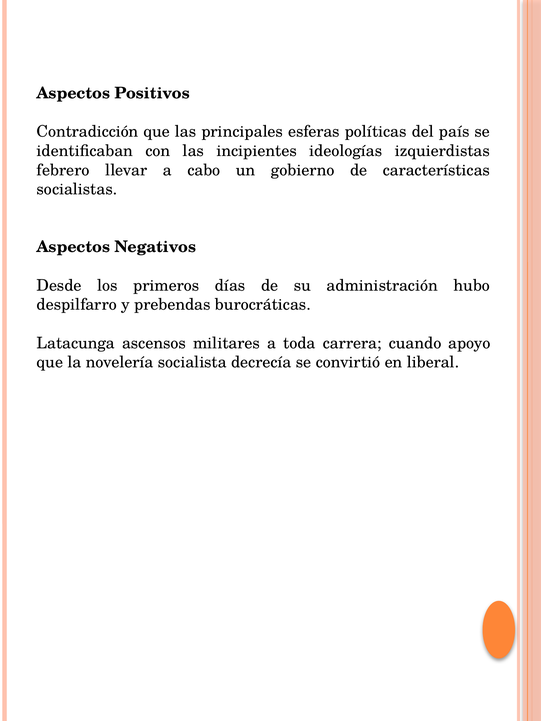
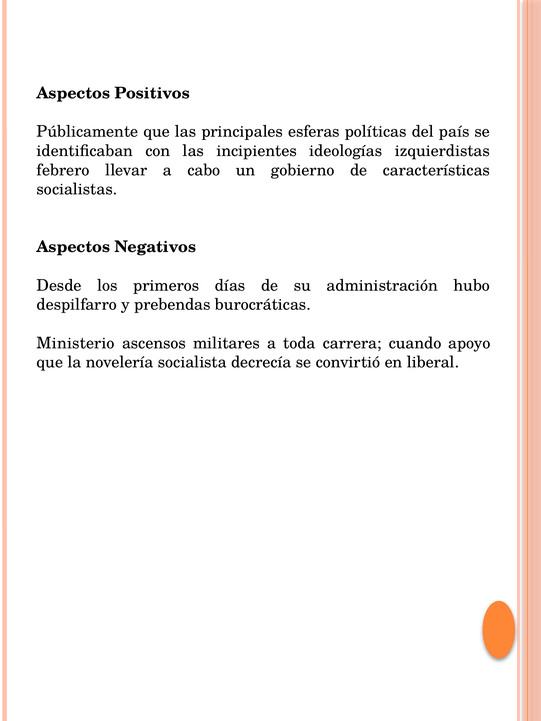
Contradicción: Contradicción -> Públicamente
Latacunga: Latacunga -> Ministerio
